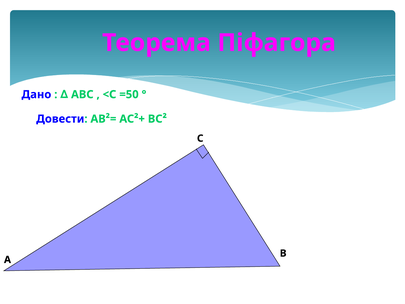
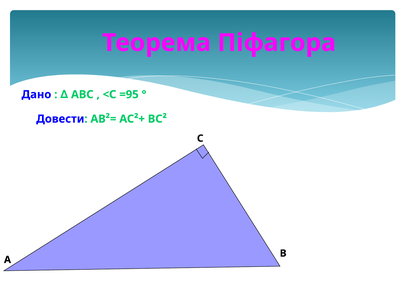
=50: =50 -> =95
